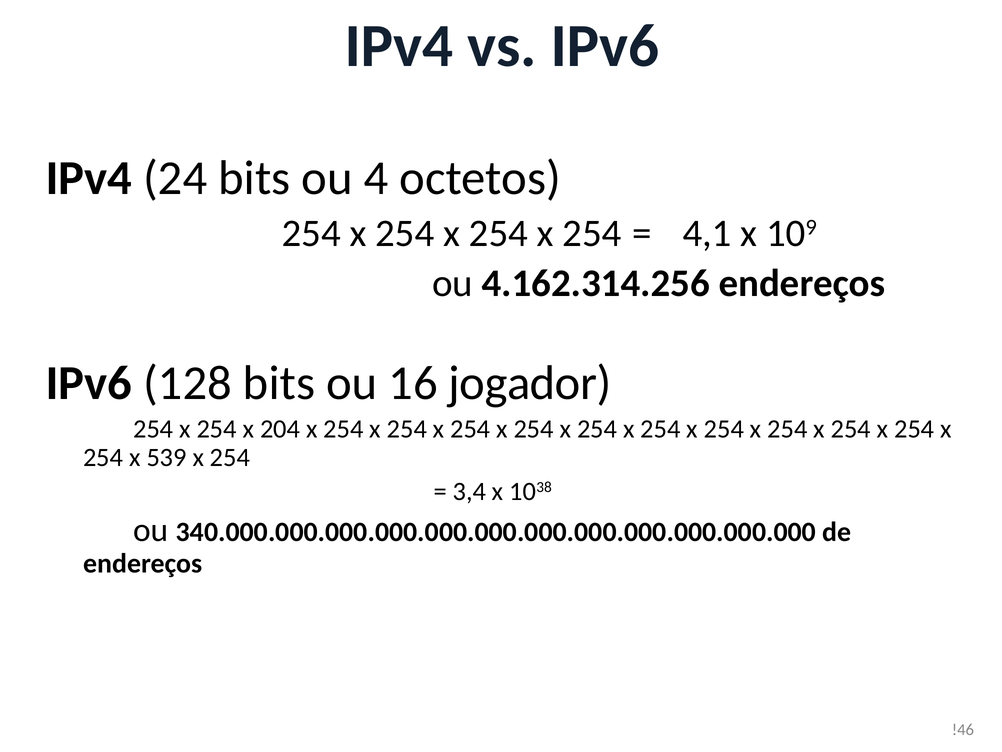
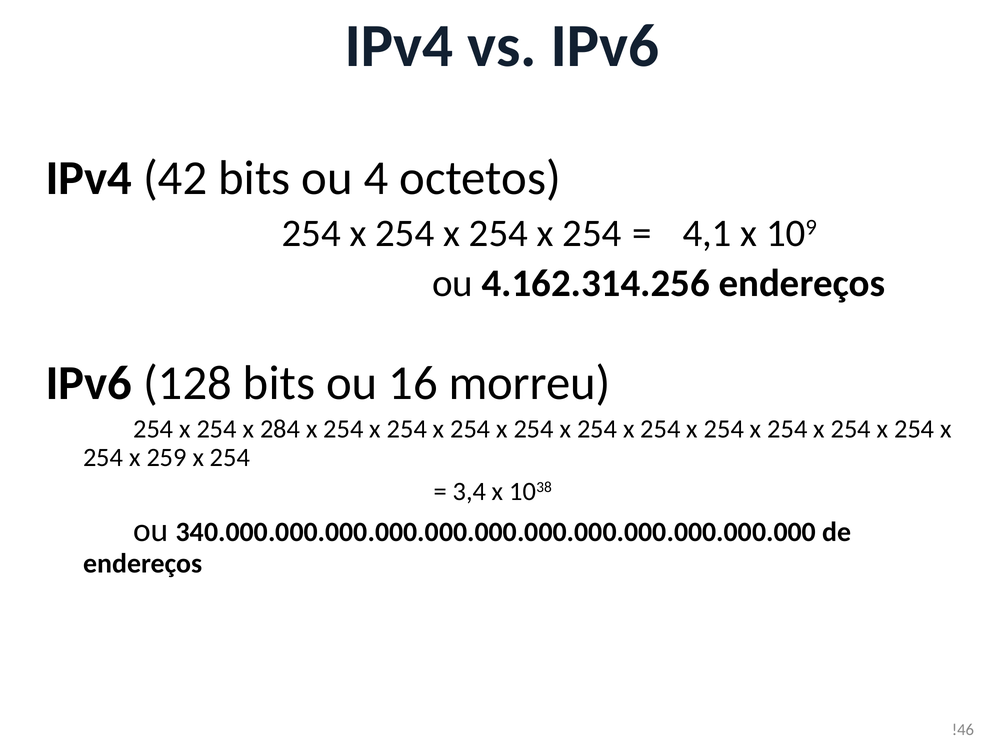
24: 24 -> 42
jogador: jogador -> morreu
204: 204 -> 284
539: 539 -> 259
